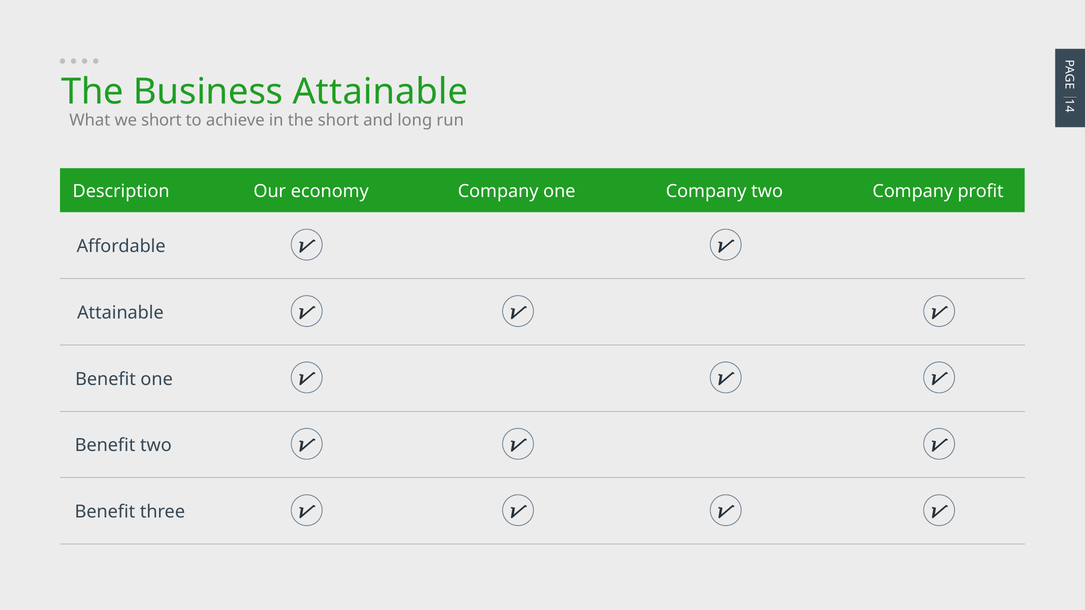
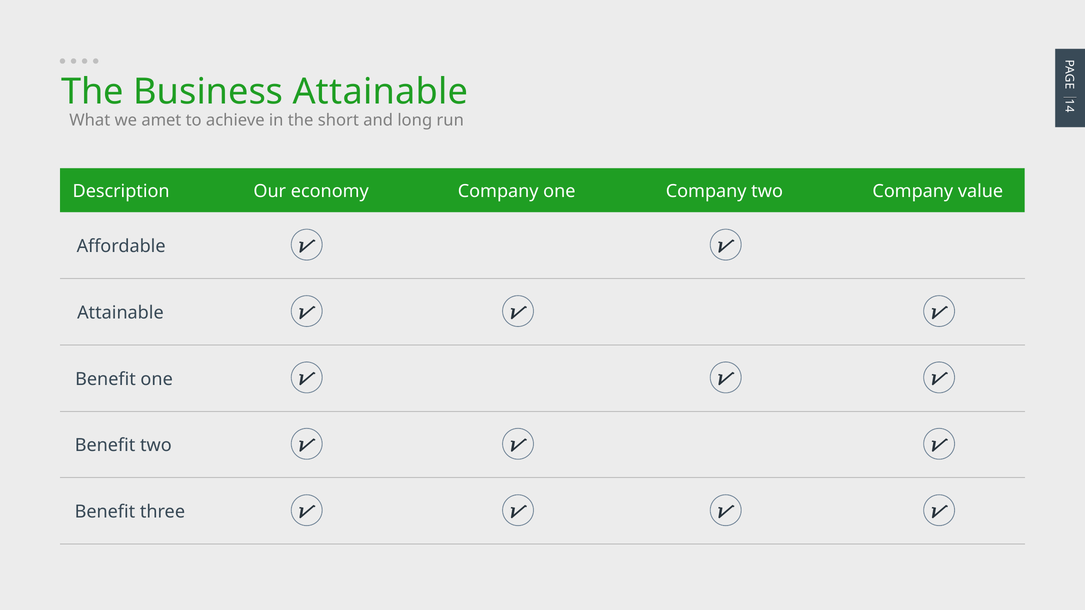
we short: short -> amet
profit: profit -> value
